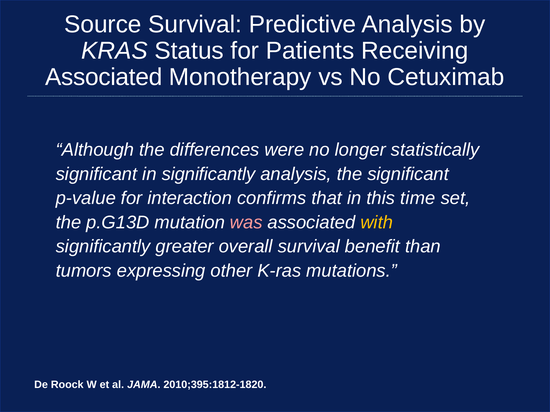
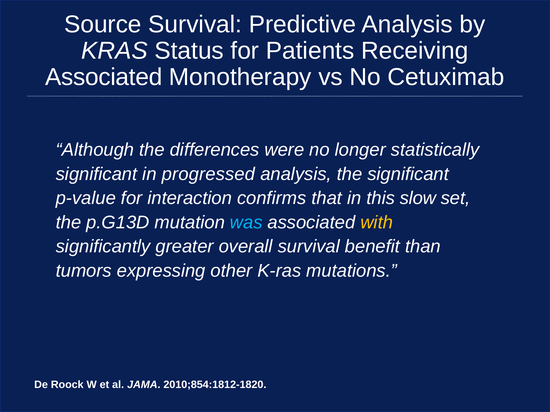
in significantly: significantly -> progressed
time: time -> slow
was colour: pink -> light blue
2010;395:1812-1820: 2010;395:1812-1820 -> 2010;854:1812-1820
